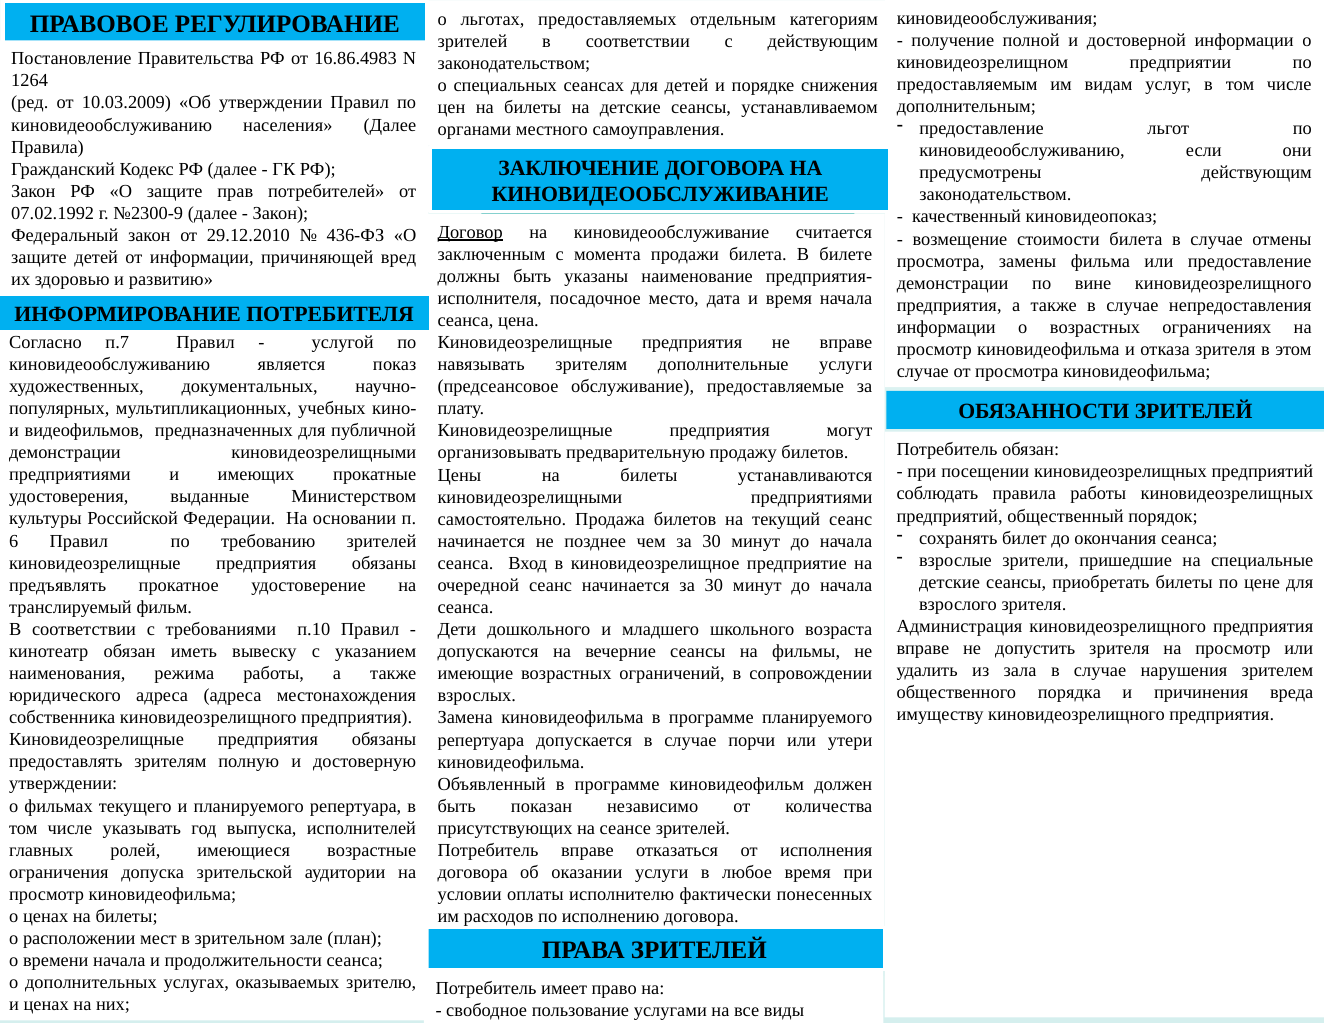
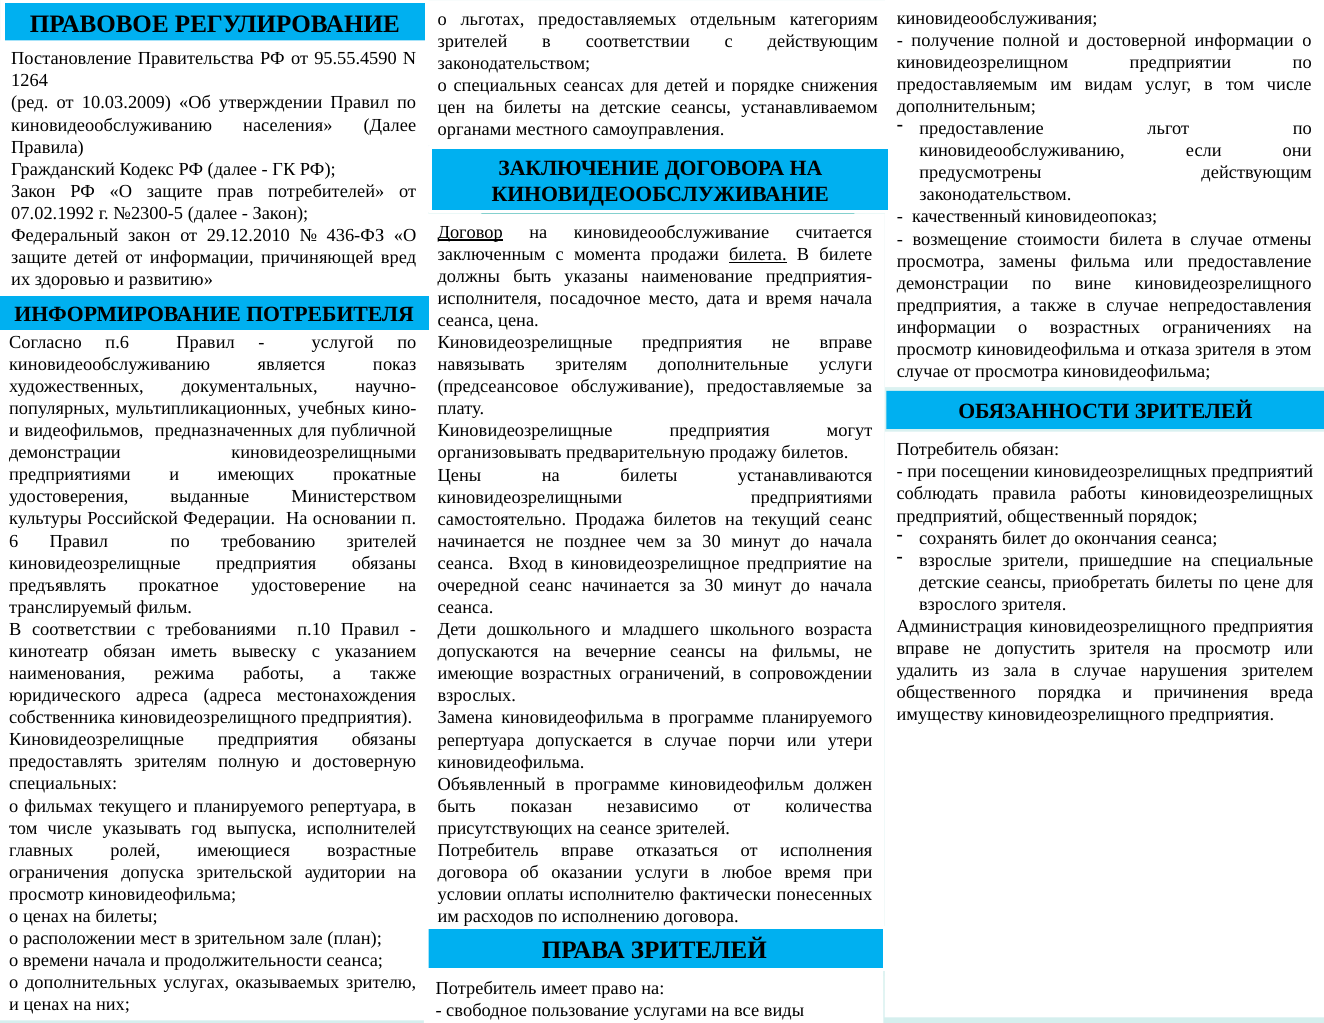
16.86.4983: 16.86.4983 -> 95.55.4590
№2300-9: №2300-9 -> №2300-5
билета at (758, 254) underline: none -> present
п.7: п.7 -> п.6
утверждении at (63, 784): утверждении -> специальных
